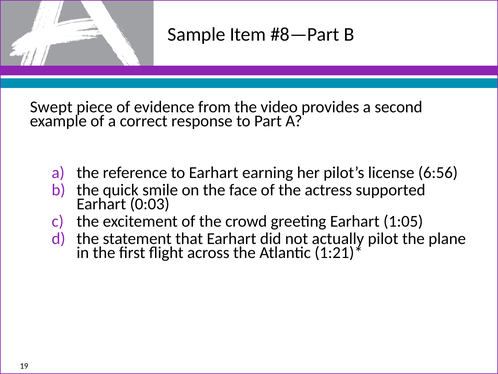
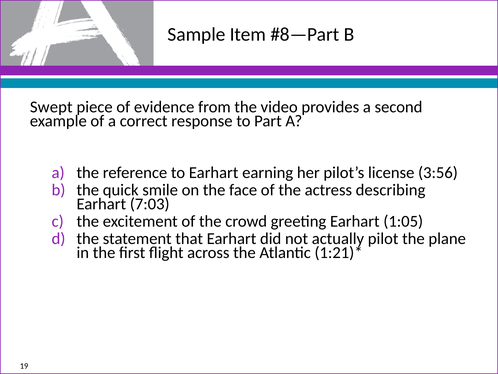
6:56: 6:56 -> 3:56
supported: supported -> describing
0:03: 0:03 -> 7:03
